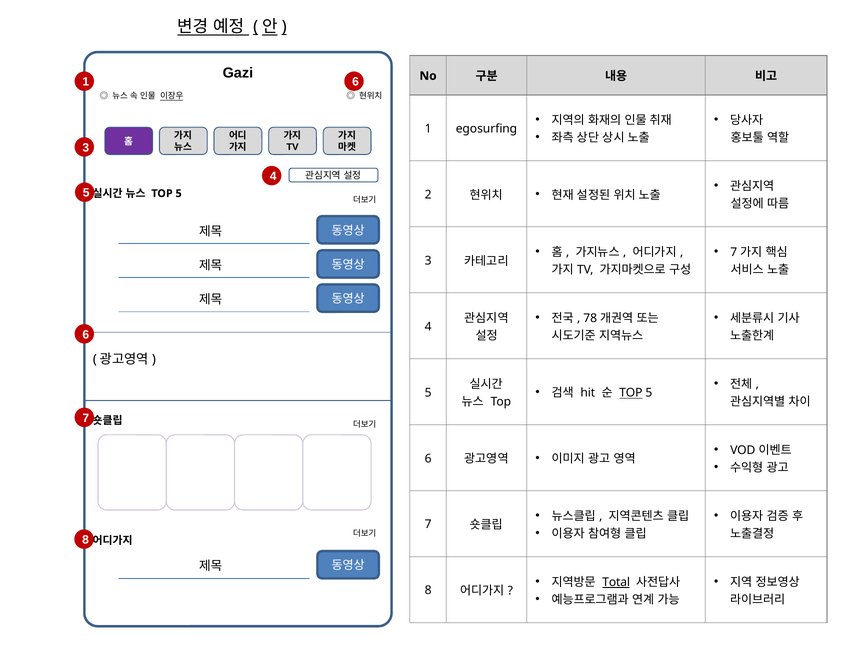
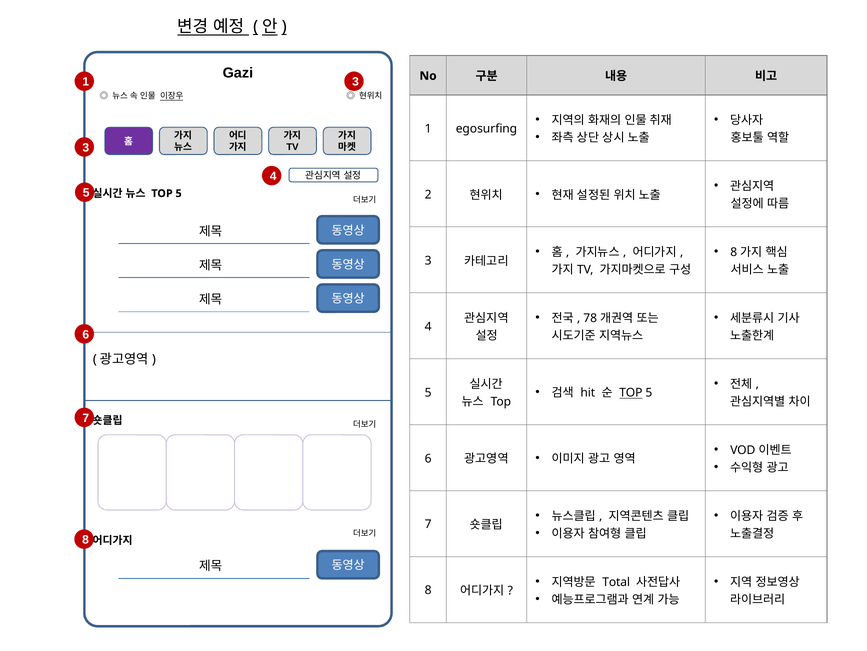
1 6: 6 -> 3
7 at (734, 252): 7 -> 8
Total underline: present -> none
